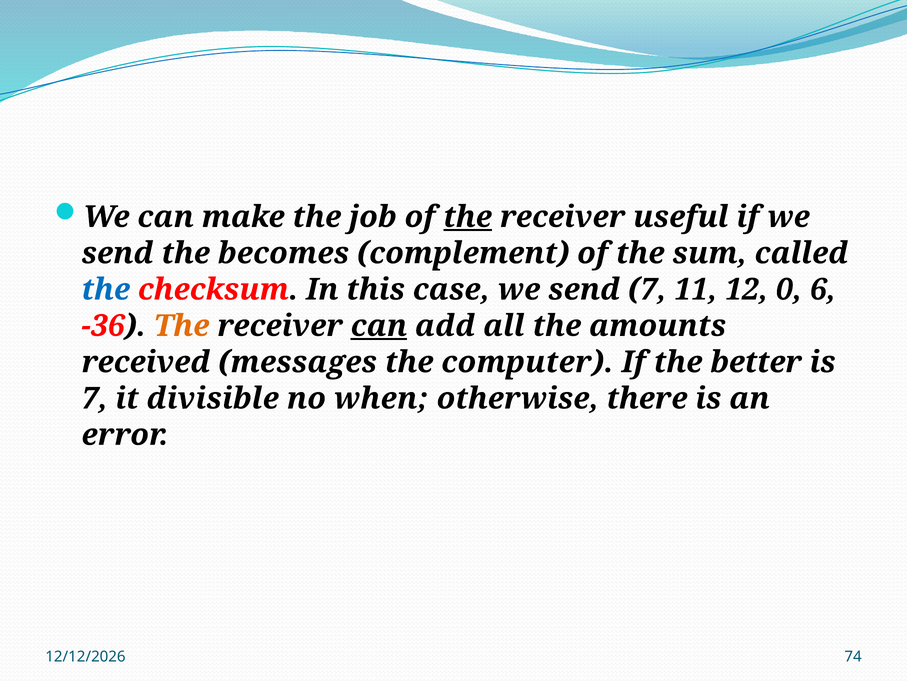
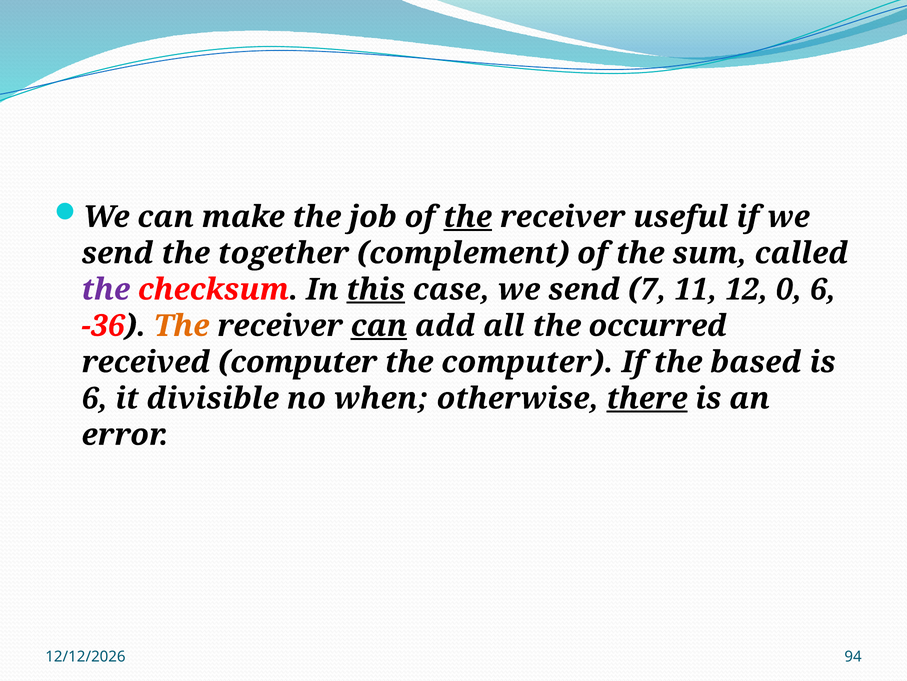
becomes: becomes -> together
the at (106, 289) colour: blue -> purple
this underline: none -> present
amounts: amounts -> occurred
received messages: messages -> computer
better: better -> based
7 at (95, 398): 7 -> 6
there underline: none -> present
74: 74 -> 94
